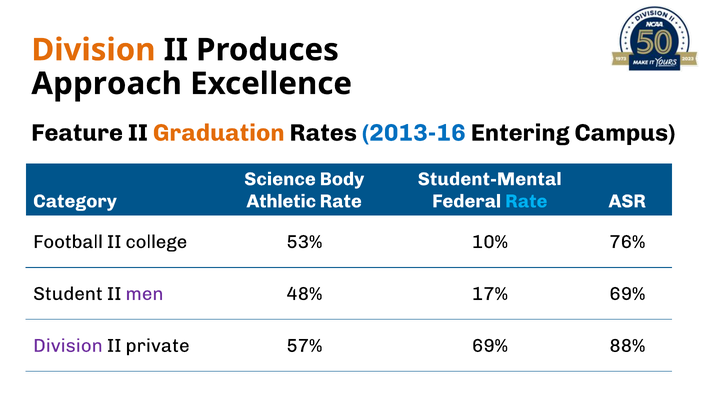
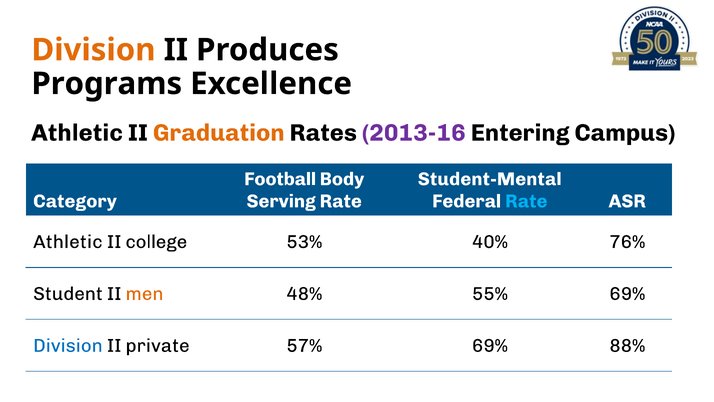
Approach: Approach -> Programs
Feature at (77, 133): Feature -> Athletic
2013-16 colour: blue -> purple
Science: Science -> Football
Athletic: Athletic -> Serving
Football at (68, 242): Football -> Athletic
10%: 10% -> 40%
men colour: purple -> orange
17%: 17% -> 55%
Division at (68, 345) colour: purple -> blue
